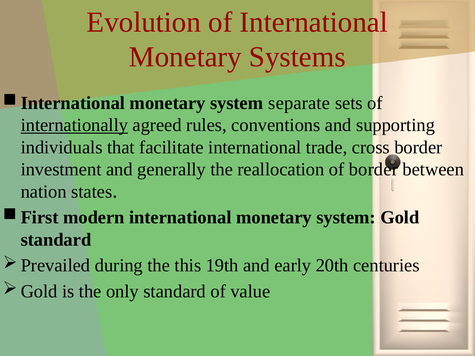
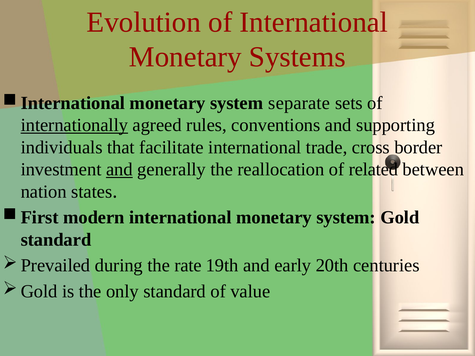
and at (119, 170) underline: none -> present
of border: border -> related
this: this -> rate
